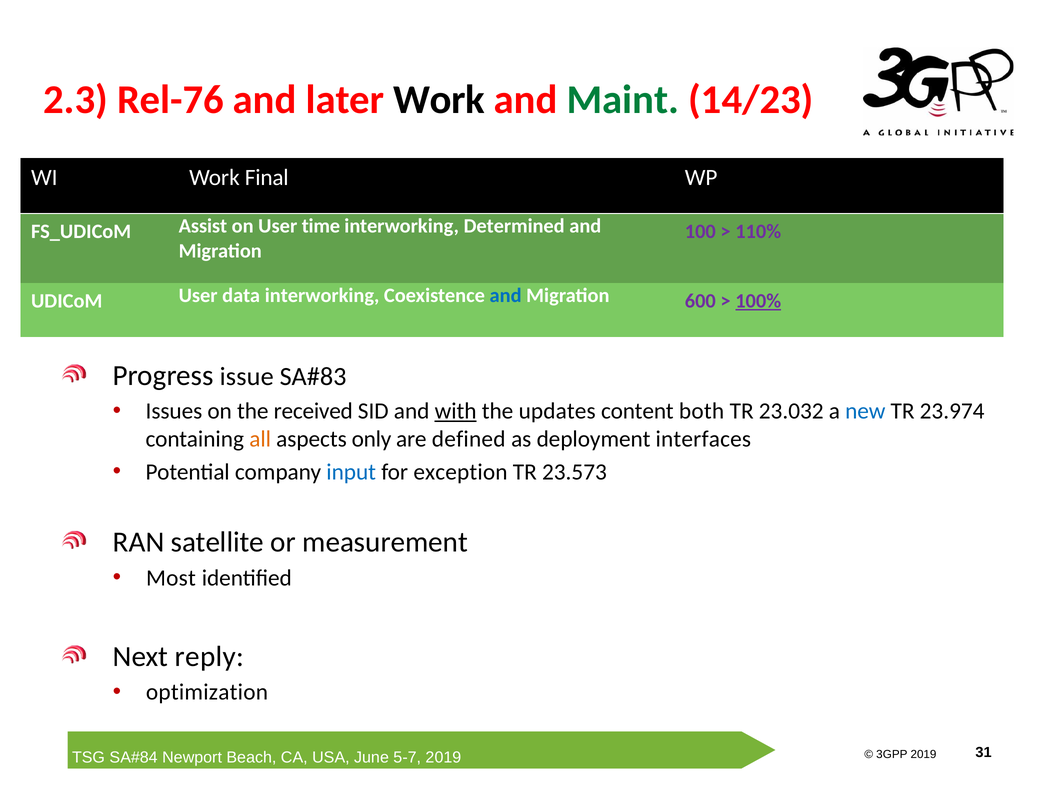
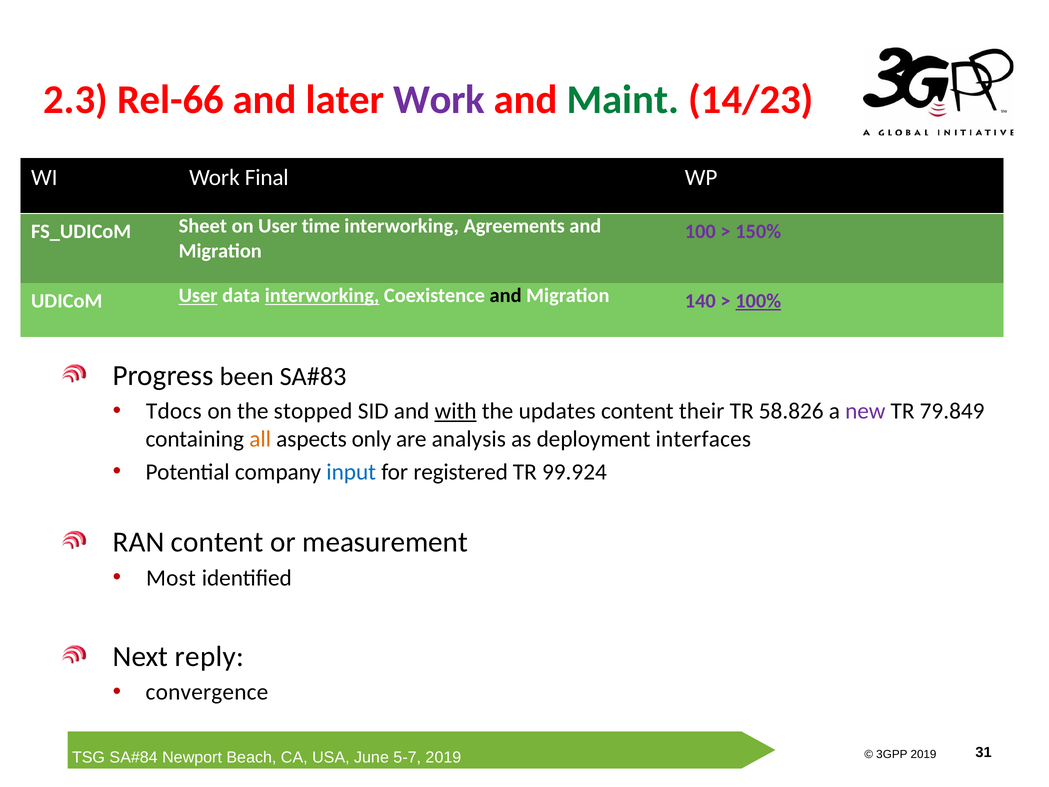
Rel-76: Rel-76 -> Rel-66
Work at (439, 100) colour: black -> purple
Assist: Assist -> Sheet
Determined: Determined -> Agreements
110%: 110% -> 150%
User at (198, 296) underline: none -> present
interworking at (322, 296) underline: none -> present
and at (506, 296) colour: blue -> black
600: 600 -> 140
issue: issue -> been
Issues: Issues -> Tdocs
received: received -> stopped
both: both -> their
23.032: 23.032 -> 58.826
new colour: blue -> purple
23.974: 23.974 -> 79.849
defined: defined -> analysis
exception: exception -> registered
23.573: 23.573 -> 99.924
RAN satellite: satellite -> content
optimization: optimization -> convergence
